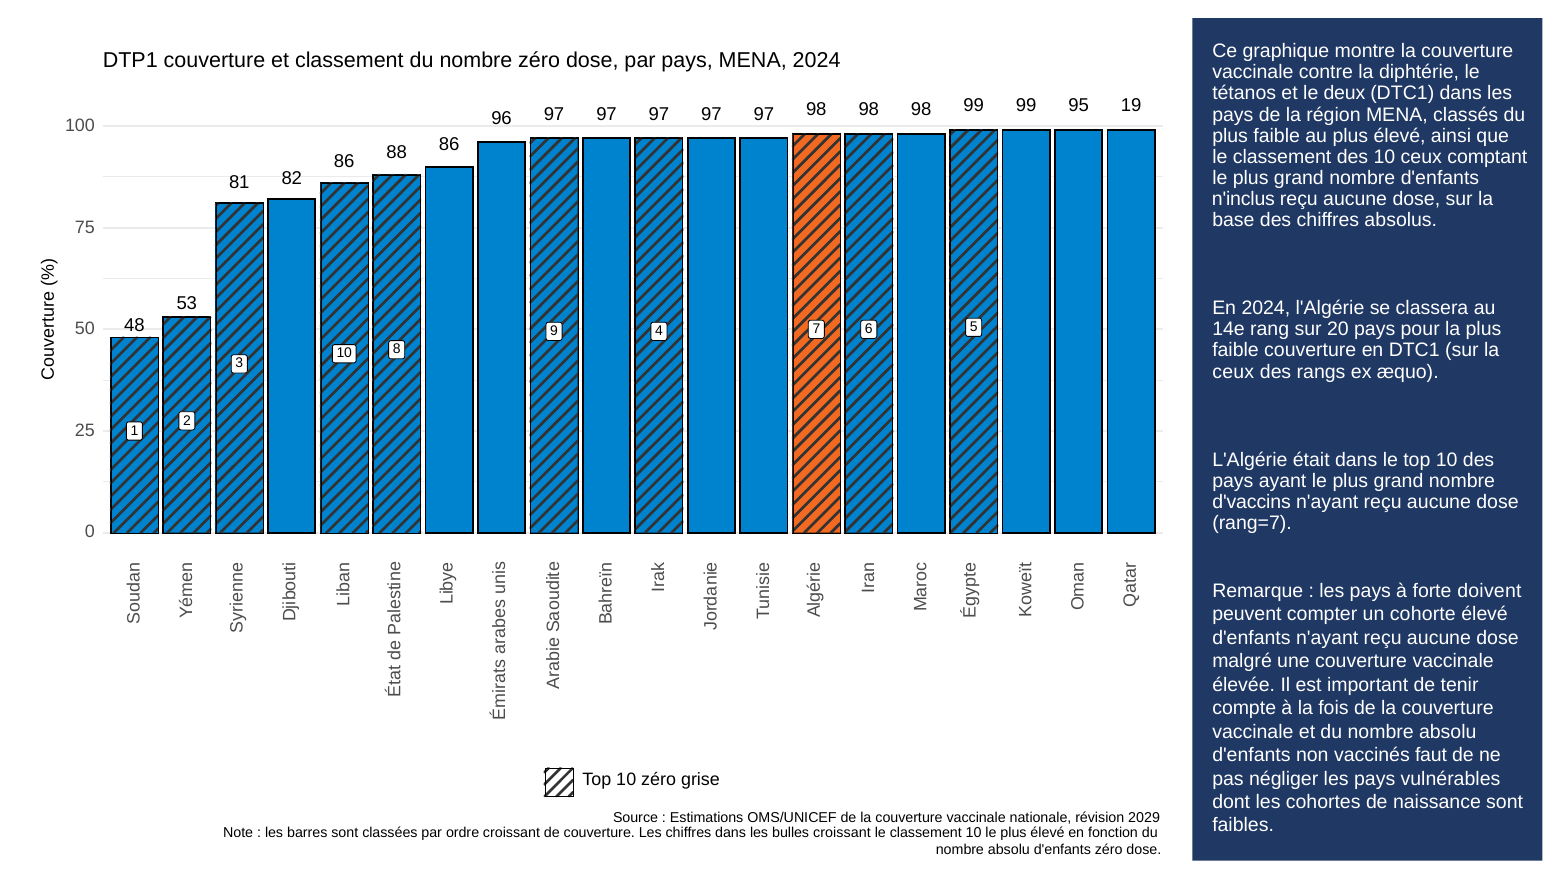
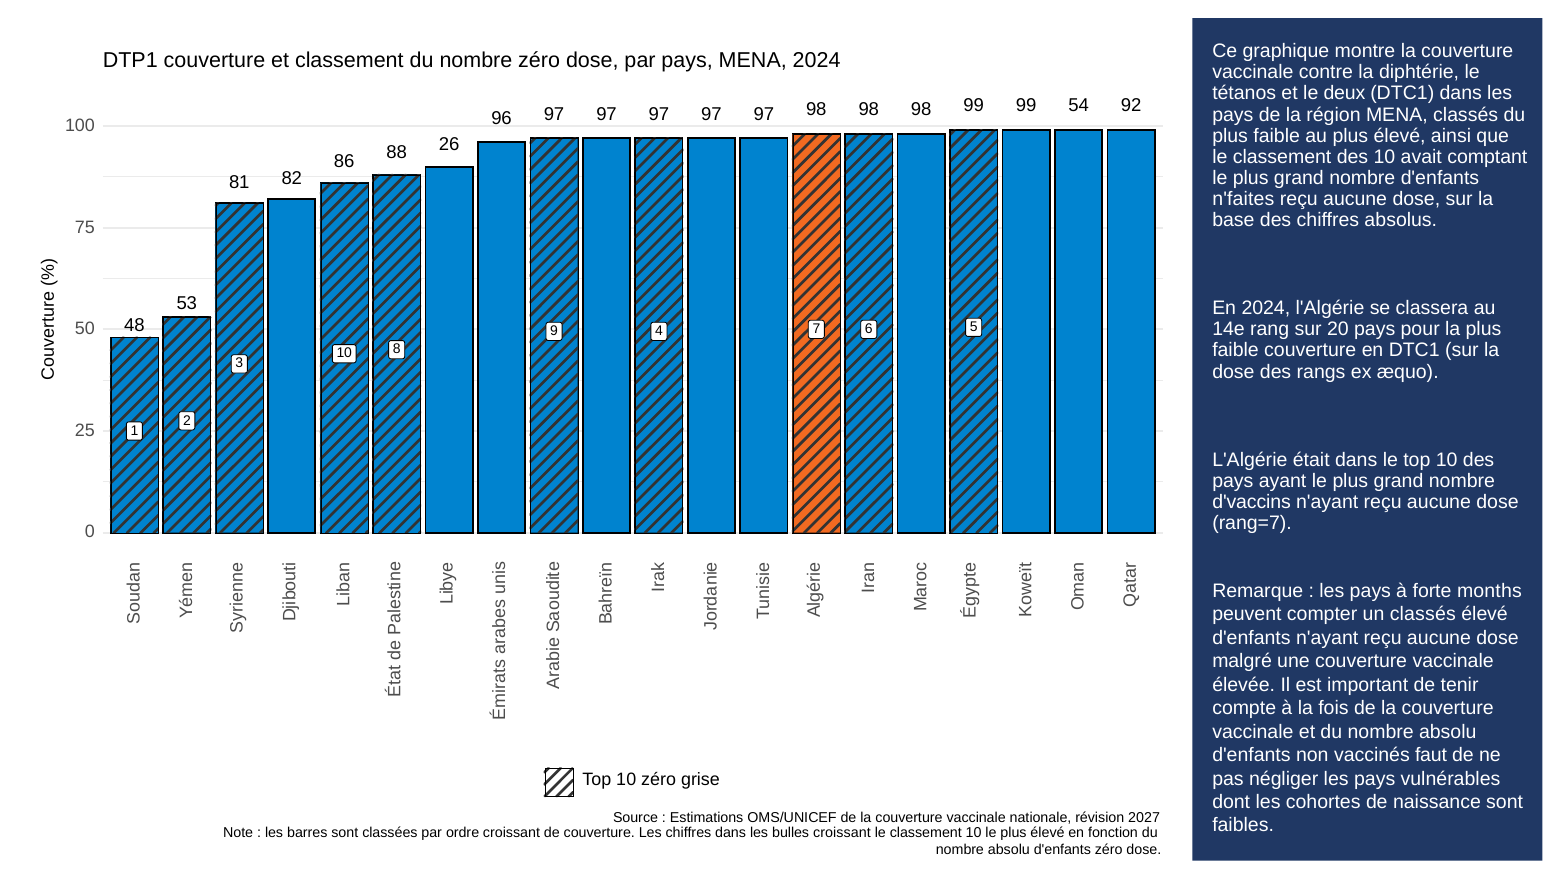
19: 19 -> 92
95: 95 -> 54
10 ceux: ceux -> avait
88 86: 86 -> 26
n'inclus: n'inclus -> n'faites
ceux at (1233, 371): ceux -> dose
doivent: doivent -> months
un cohorte: cohorte -> classés
2029: 2029 -> 2027
